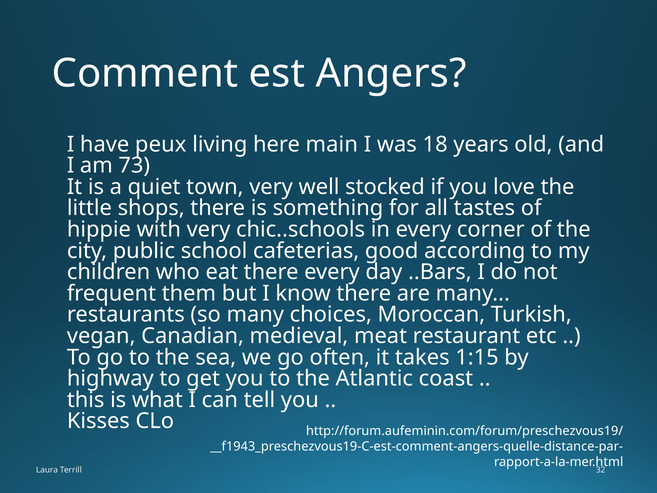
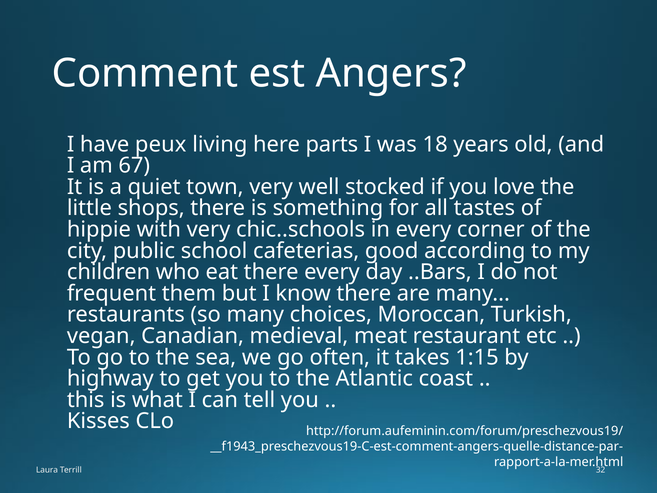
main: main -> parts
73: 73 -> 67
